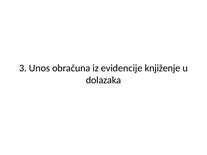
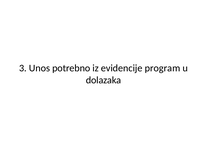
obračuna: obračuna -> potrebno
knjiženje: knjiženje -> program
